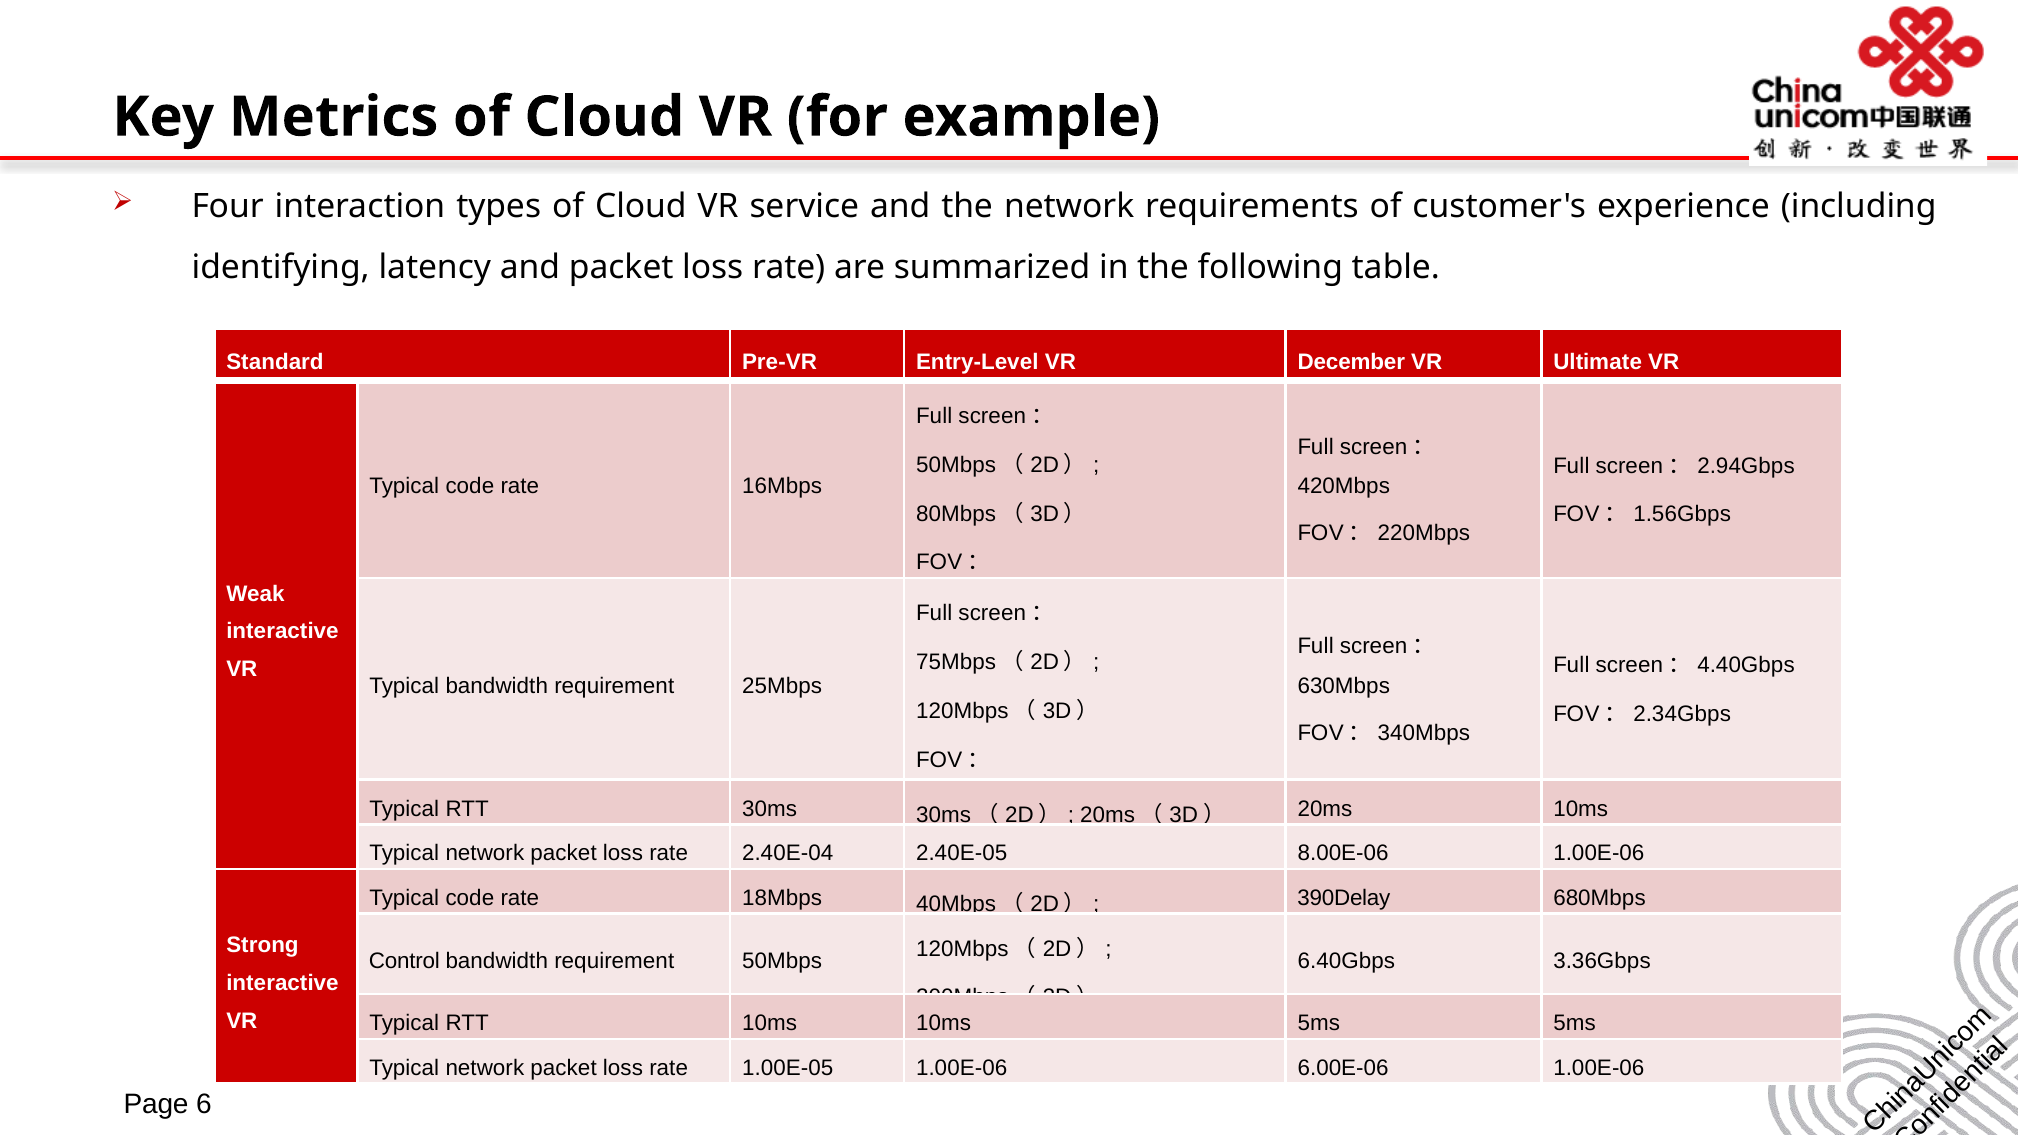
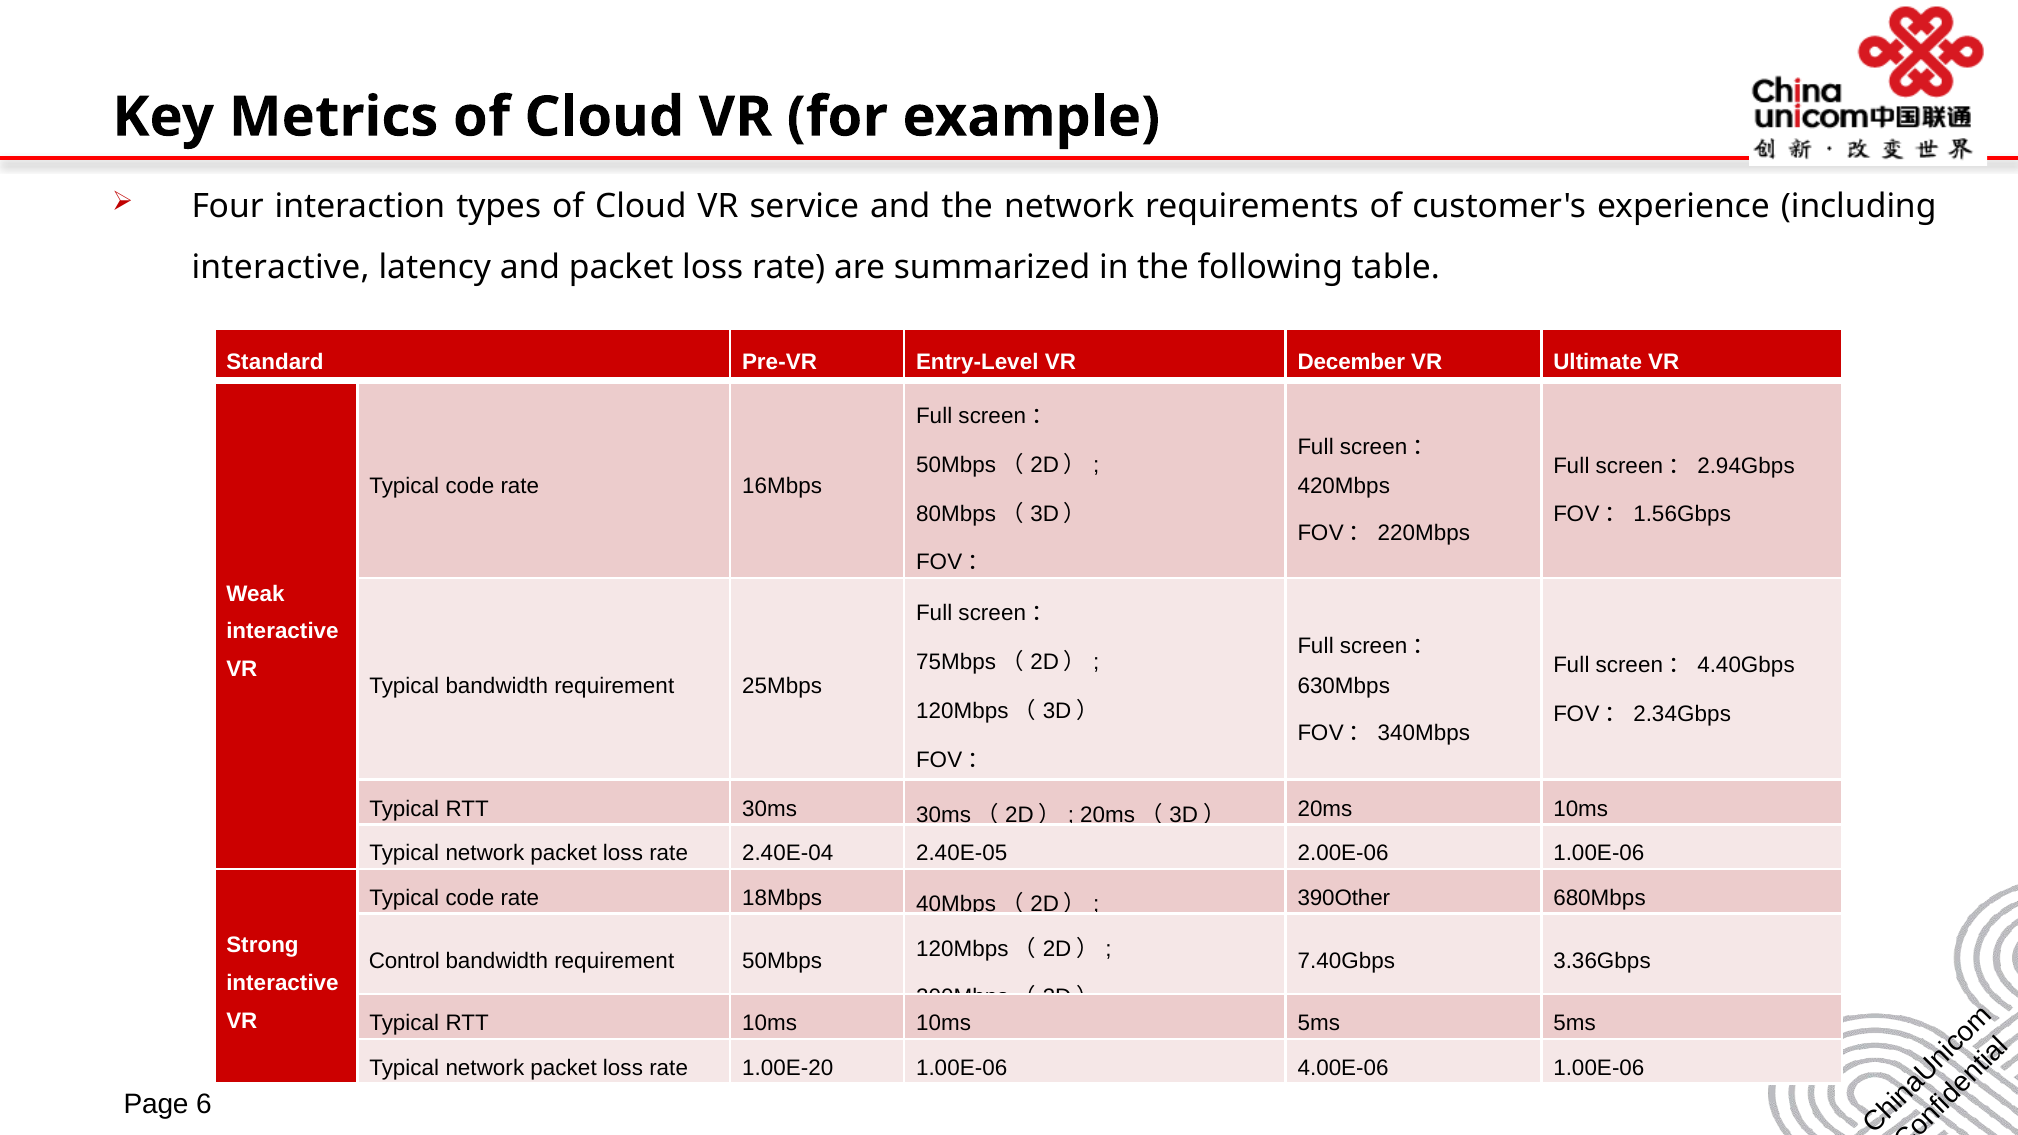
identifying at (281, 267): identifying -> interactive
8.00E-06: 8.00E-06 -> 2.00E-06
390Delay: 390Delay -> 390Other
6.40Gbps: 6.40Gbps -> 7.40Gbps
1.00E-05: 1.00E-05 -> 1.00E-20
6.00E-06: 6.00E-06 -> 4.00E-06
